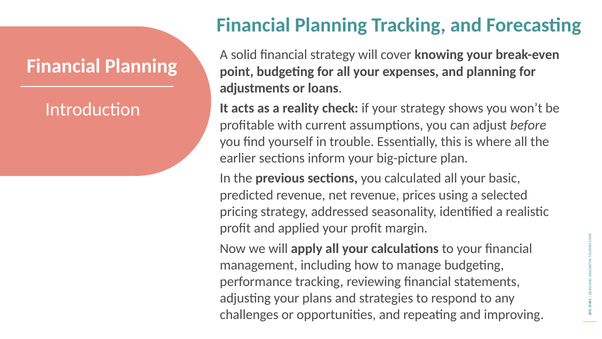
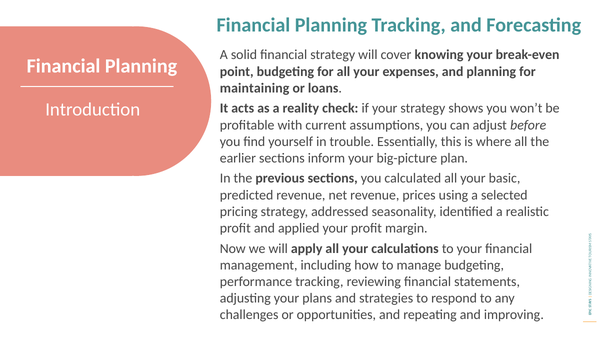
adjustments: adjustments -> maintaining
